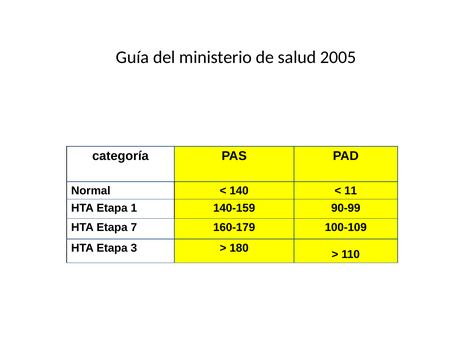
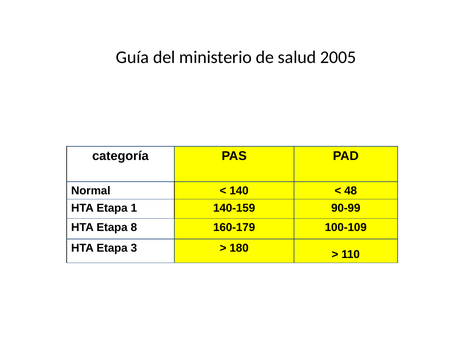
11: 11 -> 48
7: 7 -> 8
